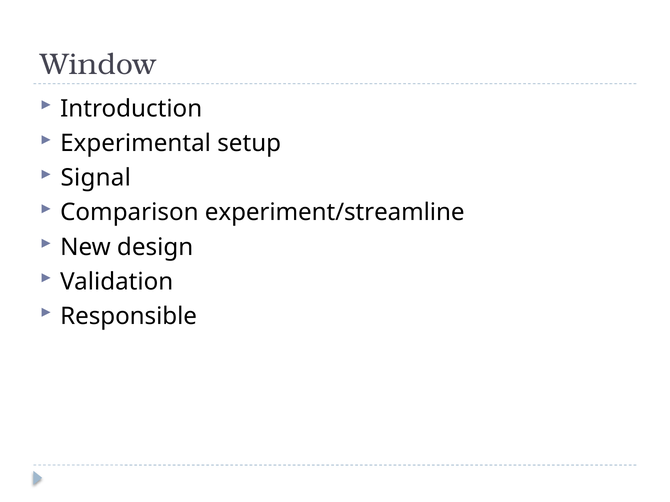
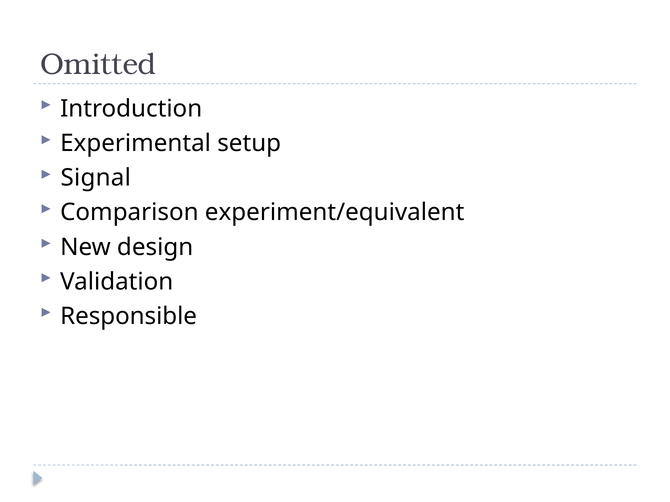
Window: Window -> Omitted
experiment/streamline: experiment/streamline -> experiment/equivalent
